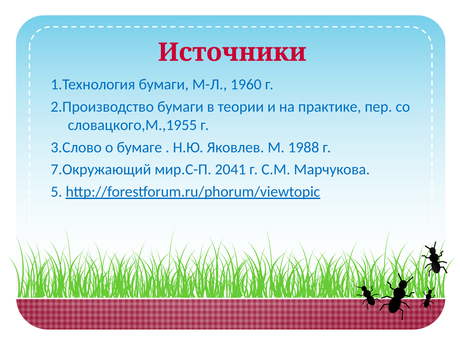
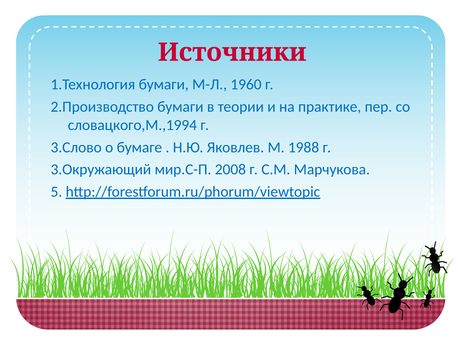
словацкого,М.,1955: словацкого,М.,1955 -> словацкого,М.,1994
7.Окружающий: 7.Окружающий -> 3.Окружающий
2041: 2041 -> 2008
